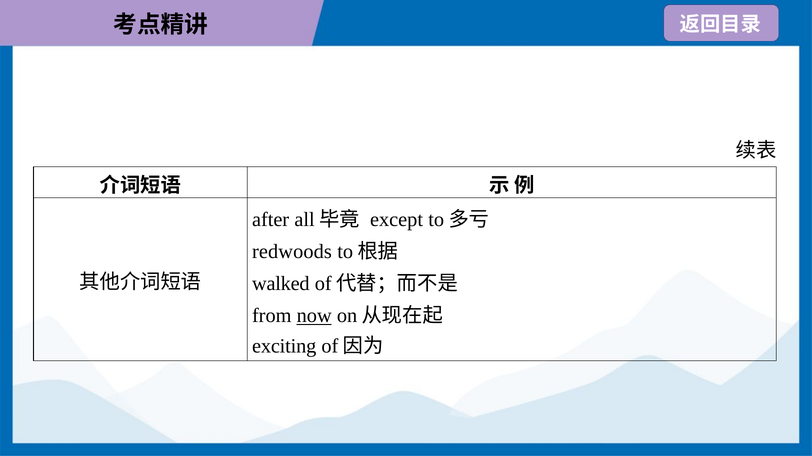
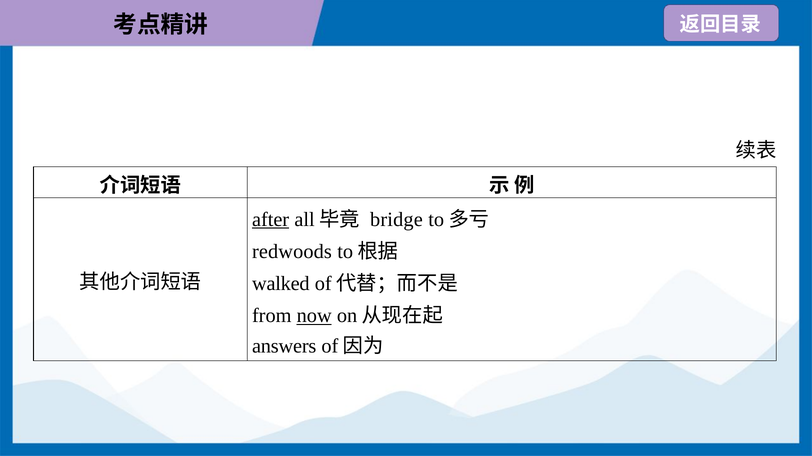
after underline: none -> present
except: except -> bridge
exciting: exciting -> answers
